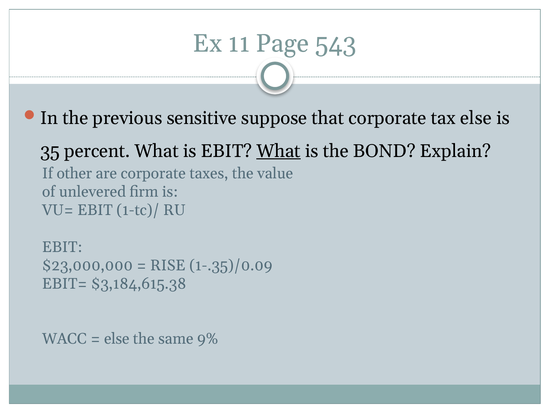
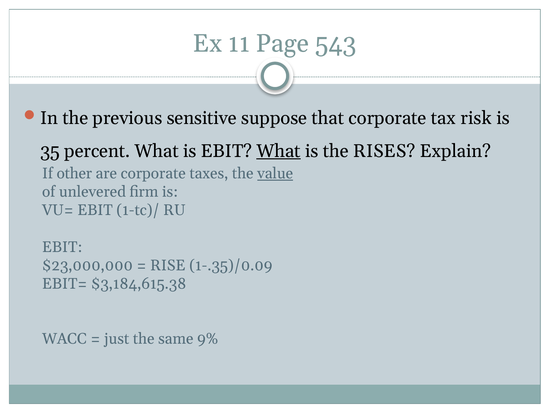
tax else: else -> risk
BOND: BOND -> RISES
value underline: none -> present
else at (117, 338): else -> just
